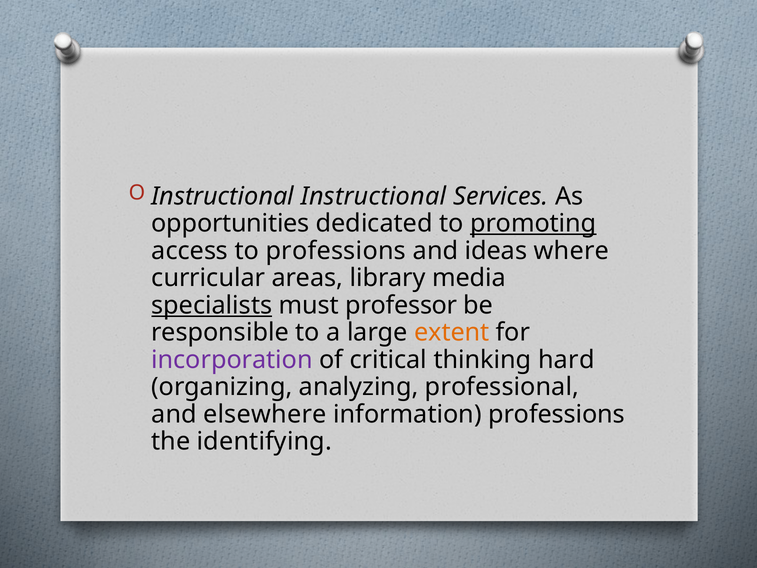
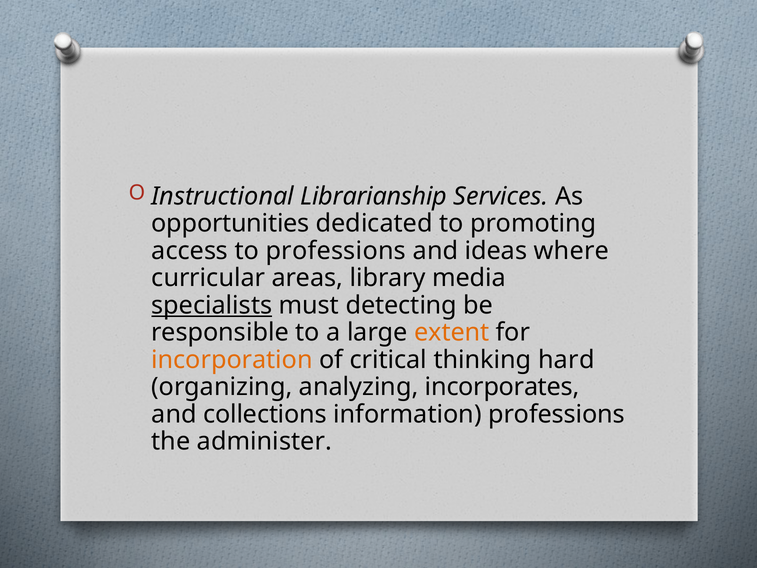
Instructional Instructional: Instructional -> Librarianship
promoting underline: present -> none
professor: professor -> detecting
incorporation colour: purple -> orange
professional: professional -> incorporates
elsewhere: elsewhere -> collections
identifying: identifying -> administer
